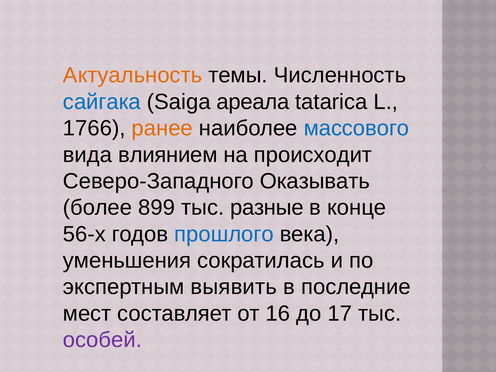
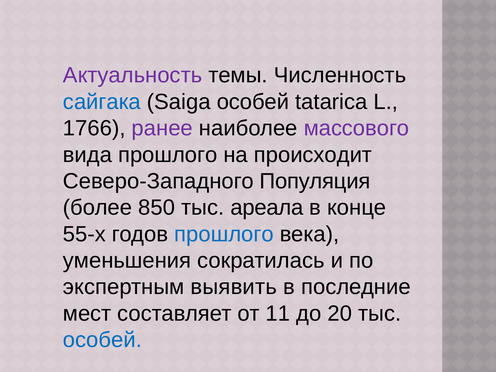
Актуальность colour: orange -> purple
Saiga ареала: ареала -> особей
ранее colour: orange -> purple
массового colour: blue -> purple
вида влиянием: влиянием -> прошлого
Оказывать: Оказывать -> Популяция
899: 899 -> 850
разные: разные -> ареала
56-х: 56-х -> 55-х
16: 16 -> 11
17: 17 -> 20
особей at (102, 340) colour: purple -> blue
